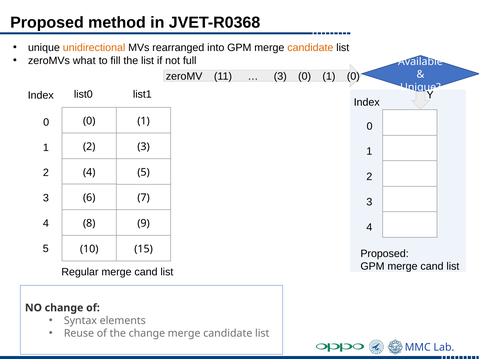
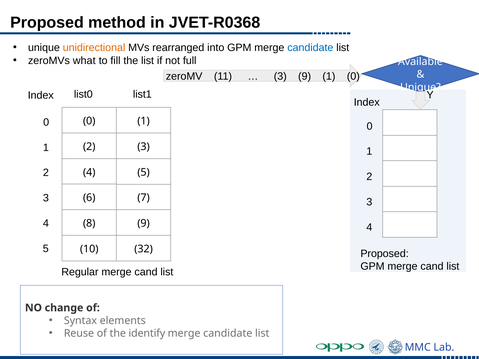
candidate at (310, 48) colour: orange -> blue
11 0: 0 -> 9
15: 15 -> 32
the change: change -> identify
